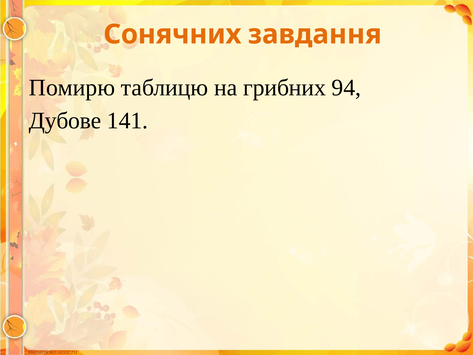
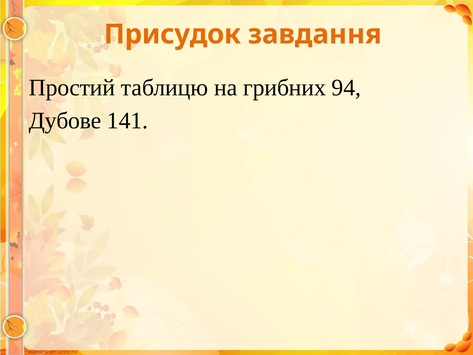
Сонячних: Сонячних -> Присудок
Помирю: Помирю -> Простий
